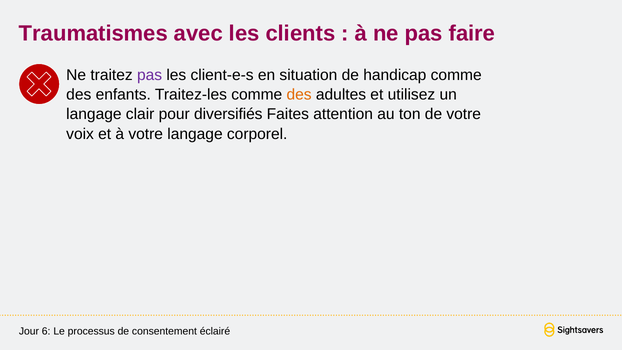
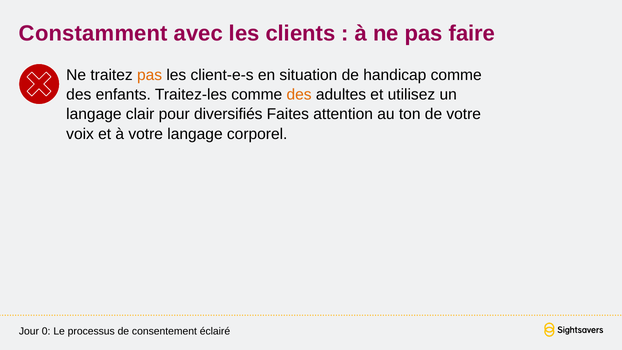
Traumatismes: Traumatismes -> Constamment
pas at (150, 75) colour: purple -> orange
6: 6 -> 0
